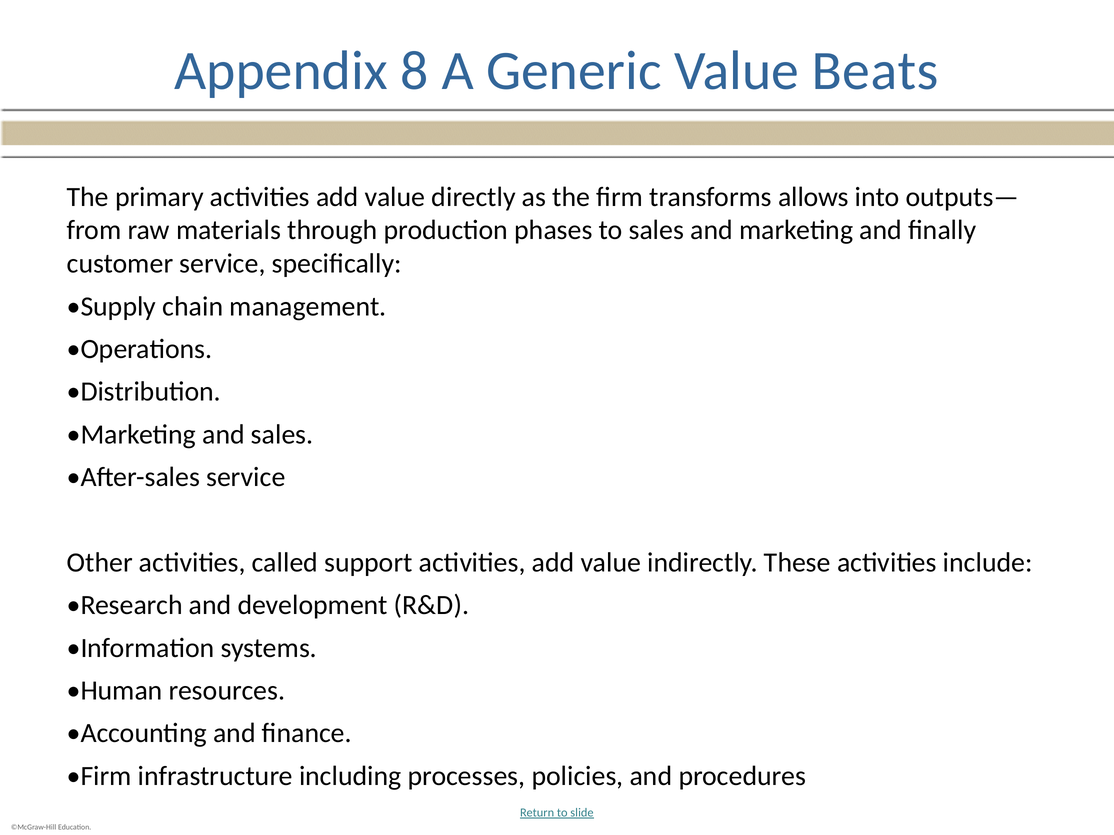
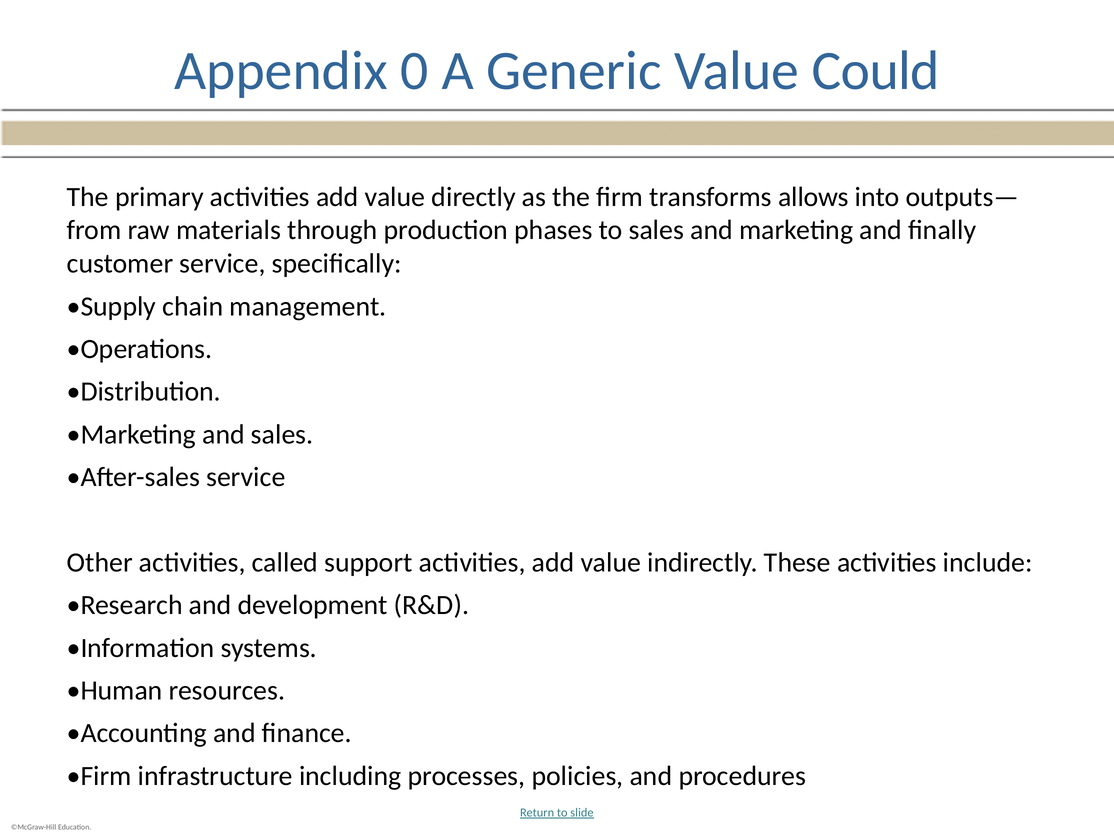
8: 8 -> 0
Beats: Beats -> Could
